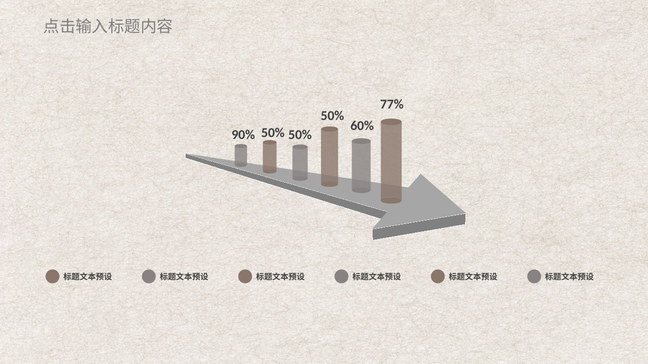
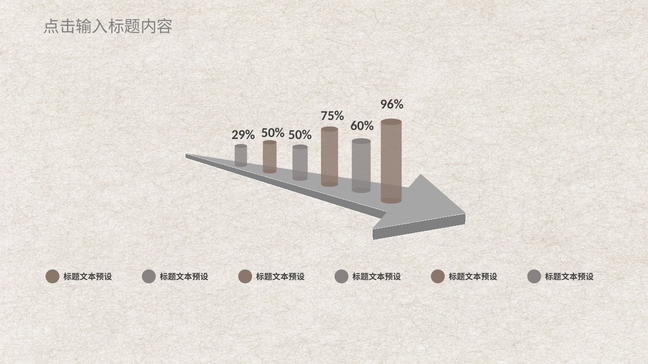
77%: 77% -> 96%
50% at (332, 116): 50% -> 75%
90%: 90% -> 29%
